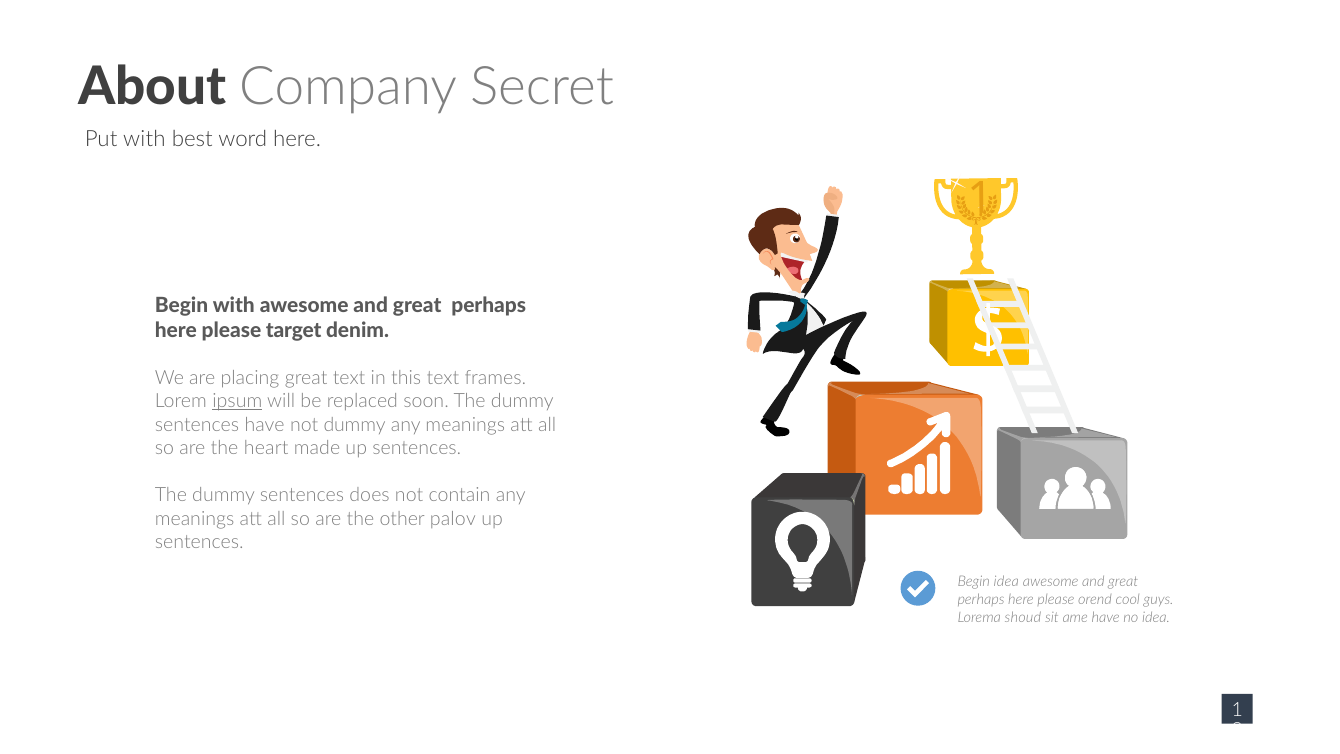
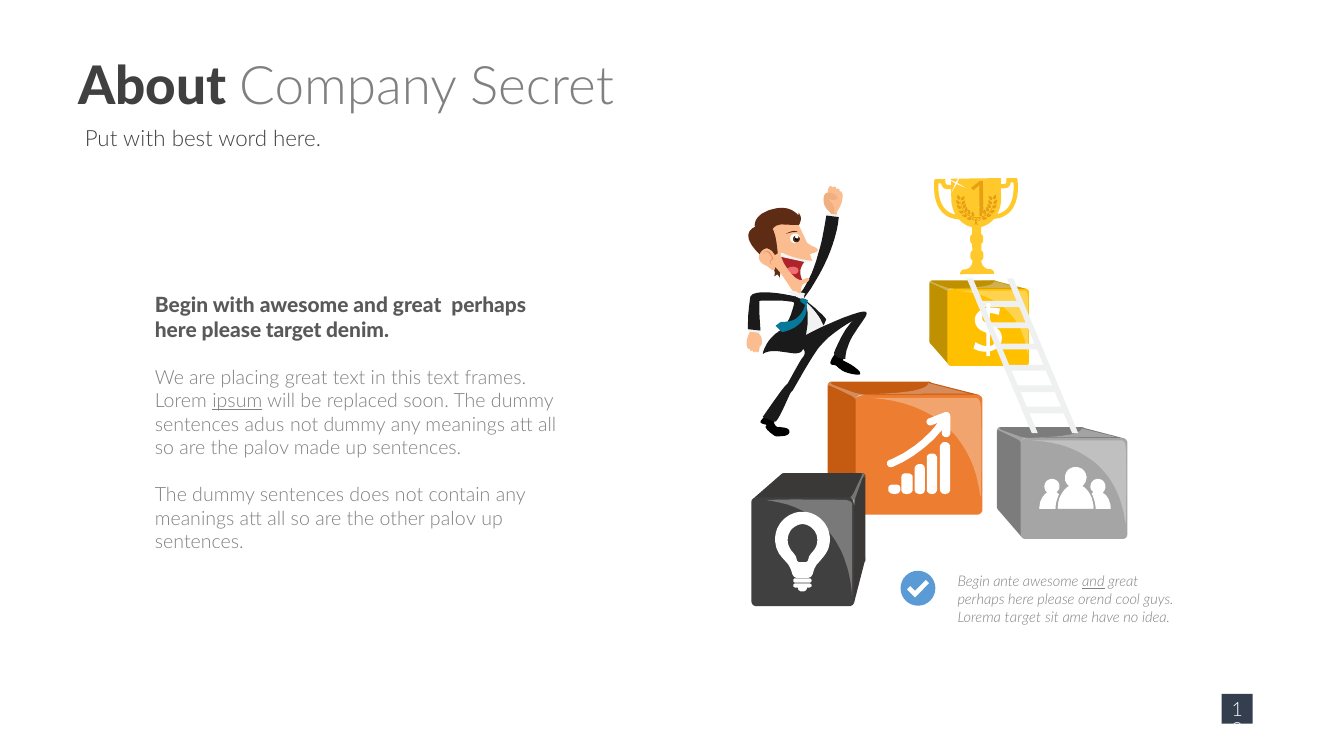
sentences have: have -> adus
the heart: heart -> palov
Begin idea: idea -> ante
and at (1093, 582) underline: none -> present
Lorema shoud: shoud -> target
